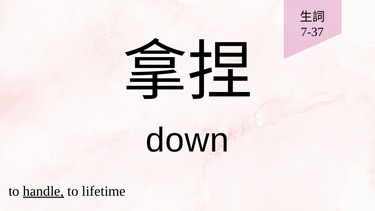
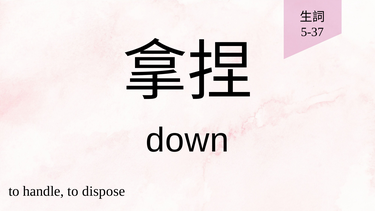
7-37: 7-37 -> 5-37
handle underline: present -> none
lifetime: lifetime -> dispose
